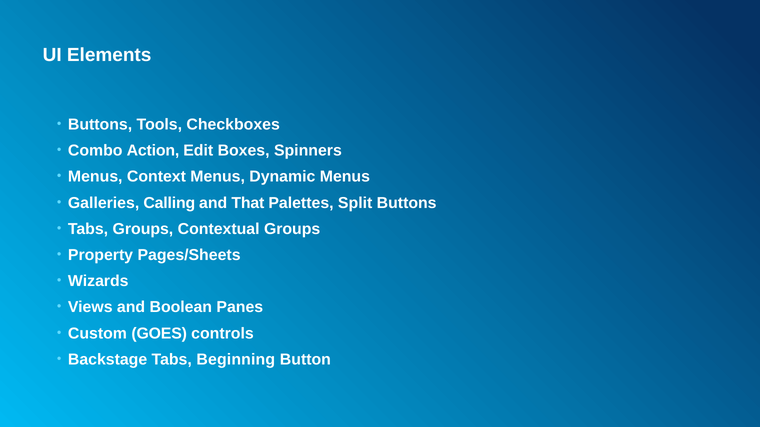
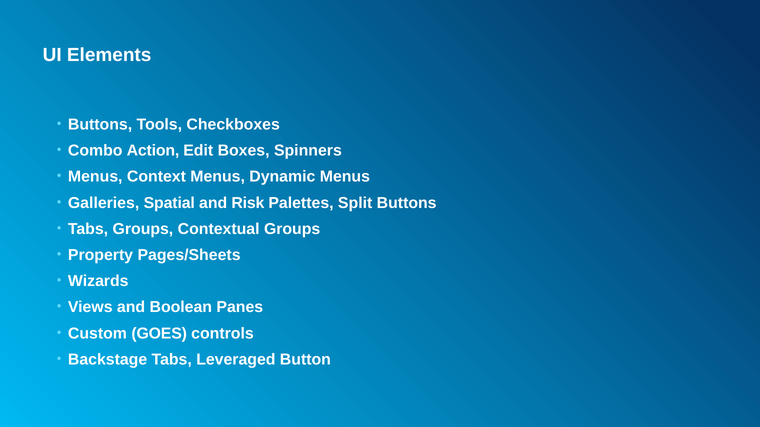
Calling: Calling -> Spatial
That: That -> Risk
Beginning: Beginning -> Leveraged
